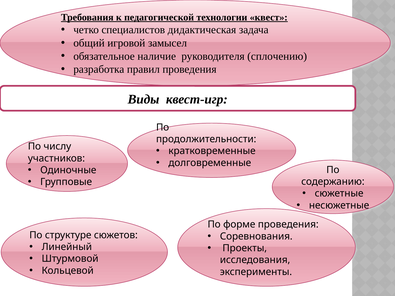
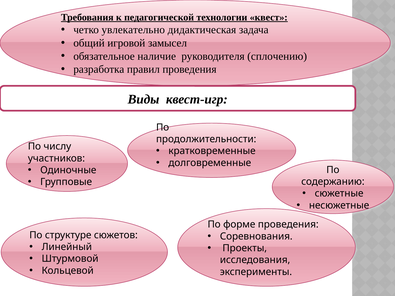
специалистов: специалистов -> увлекательно
